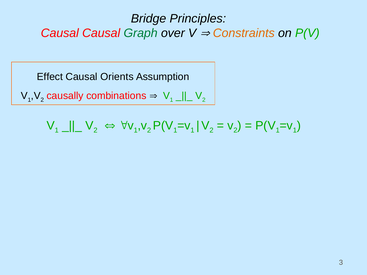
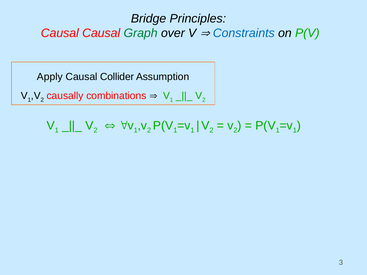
Constraints colour: orange -> blue
Effect: Effect -> Apply
Orients: Orients -> Collider
